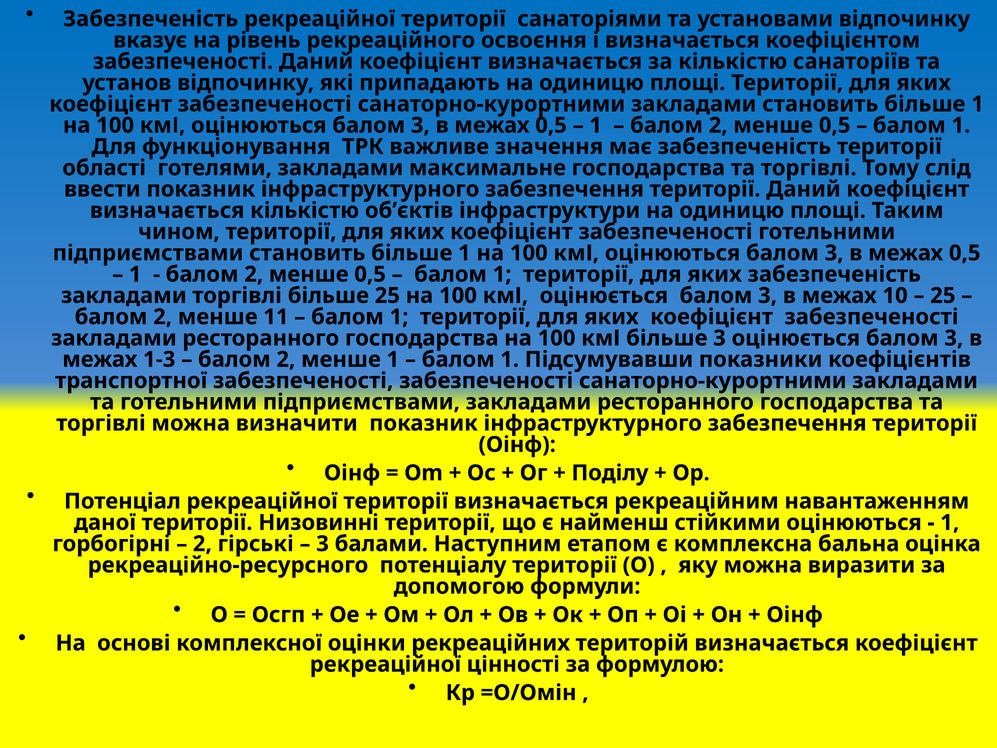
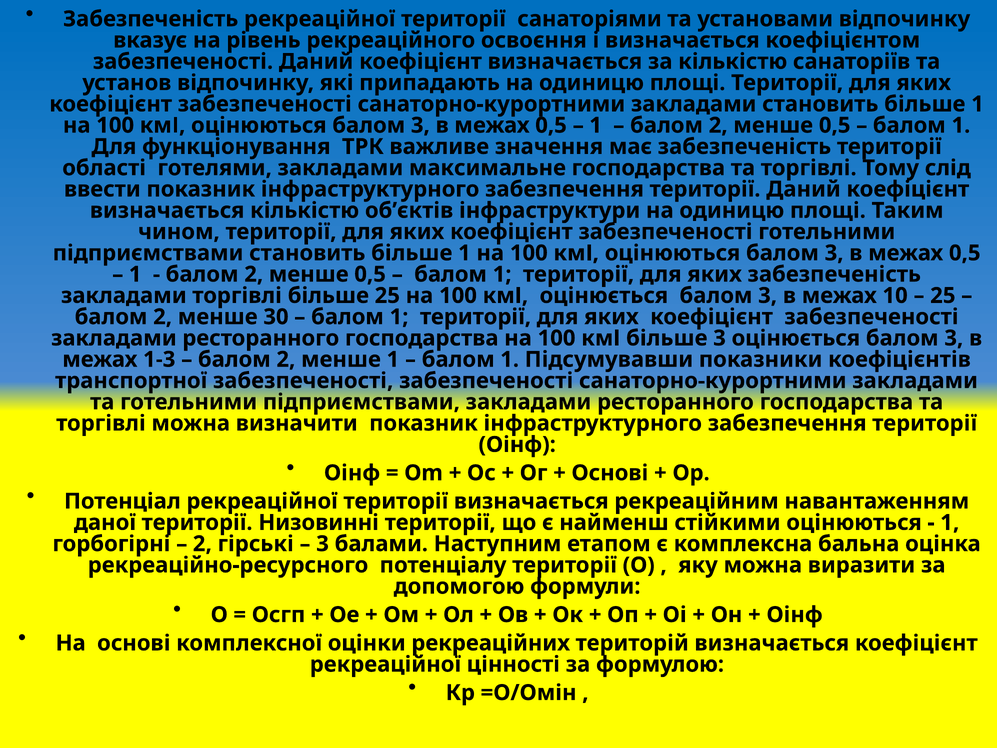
11: 11 -> 30
Поділу at (610, 473): Поділу -> Основі
